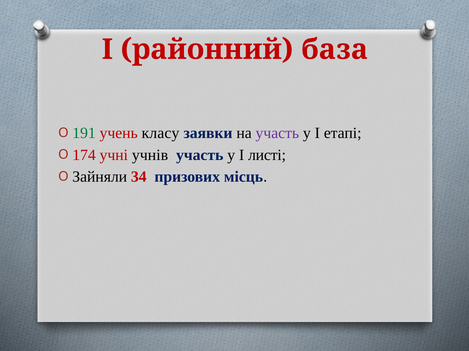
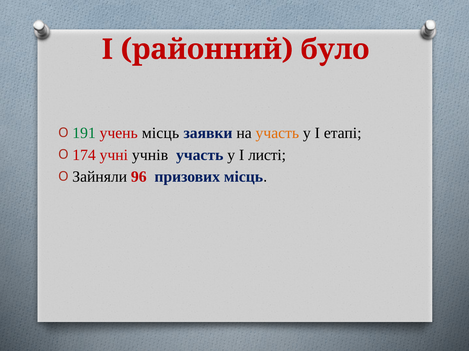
база: база -> було
учень класу: класу -> місць
участь at (277, 133) colour: purple -> orange
34: 34 -> 96
